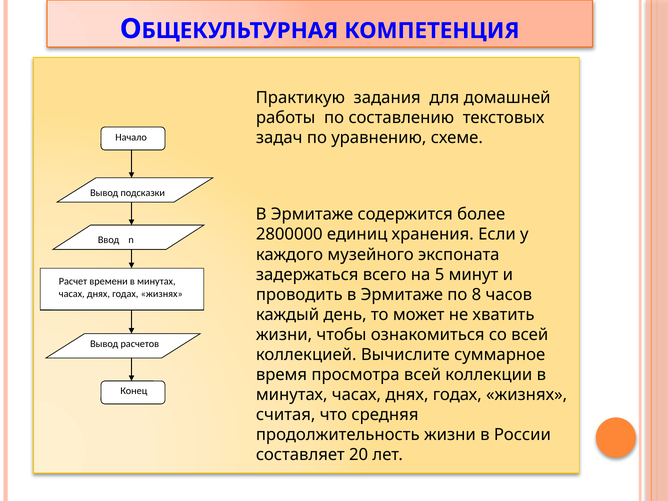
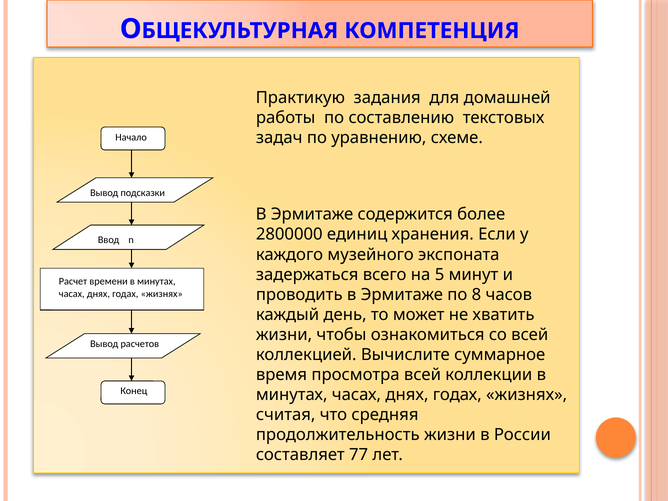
20: 20 -> 77
